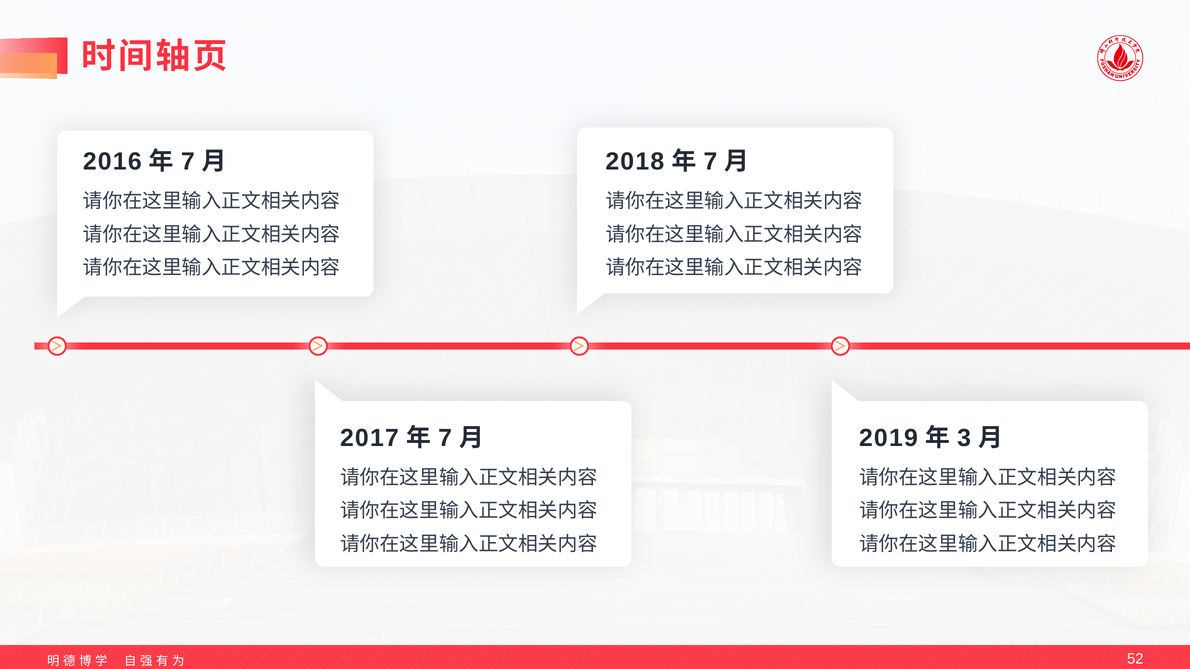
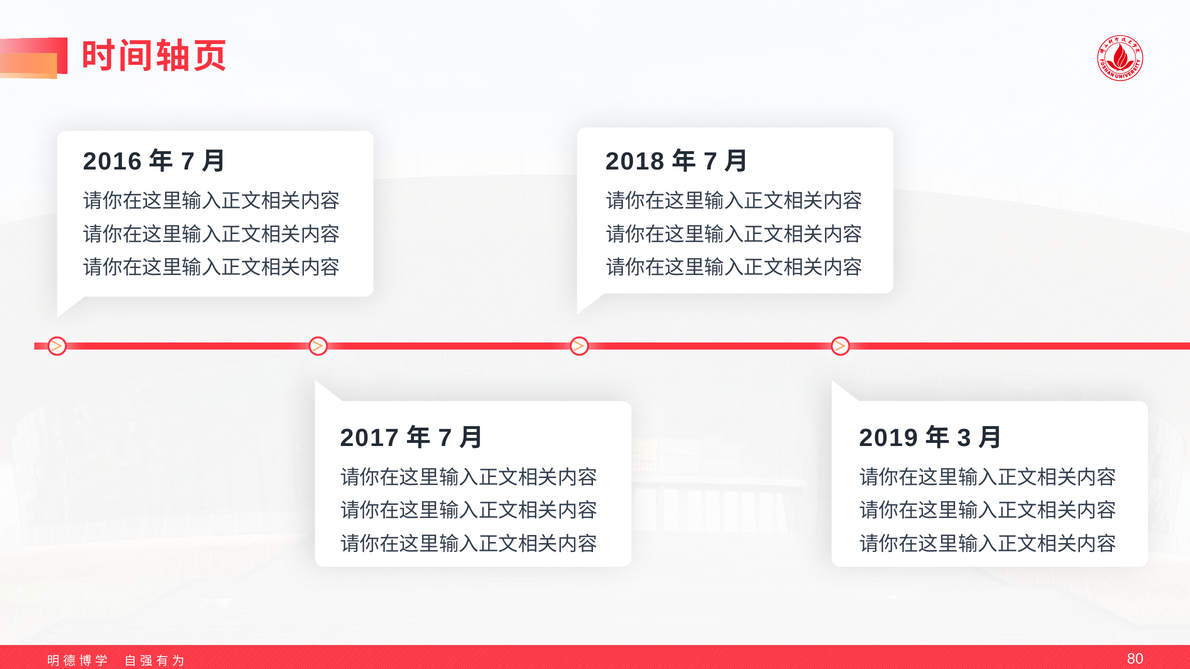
52: 52 -> 80
